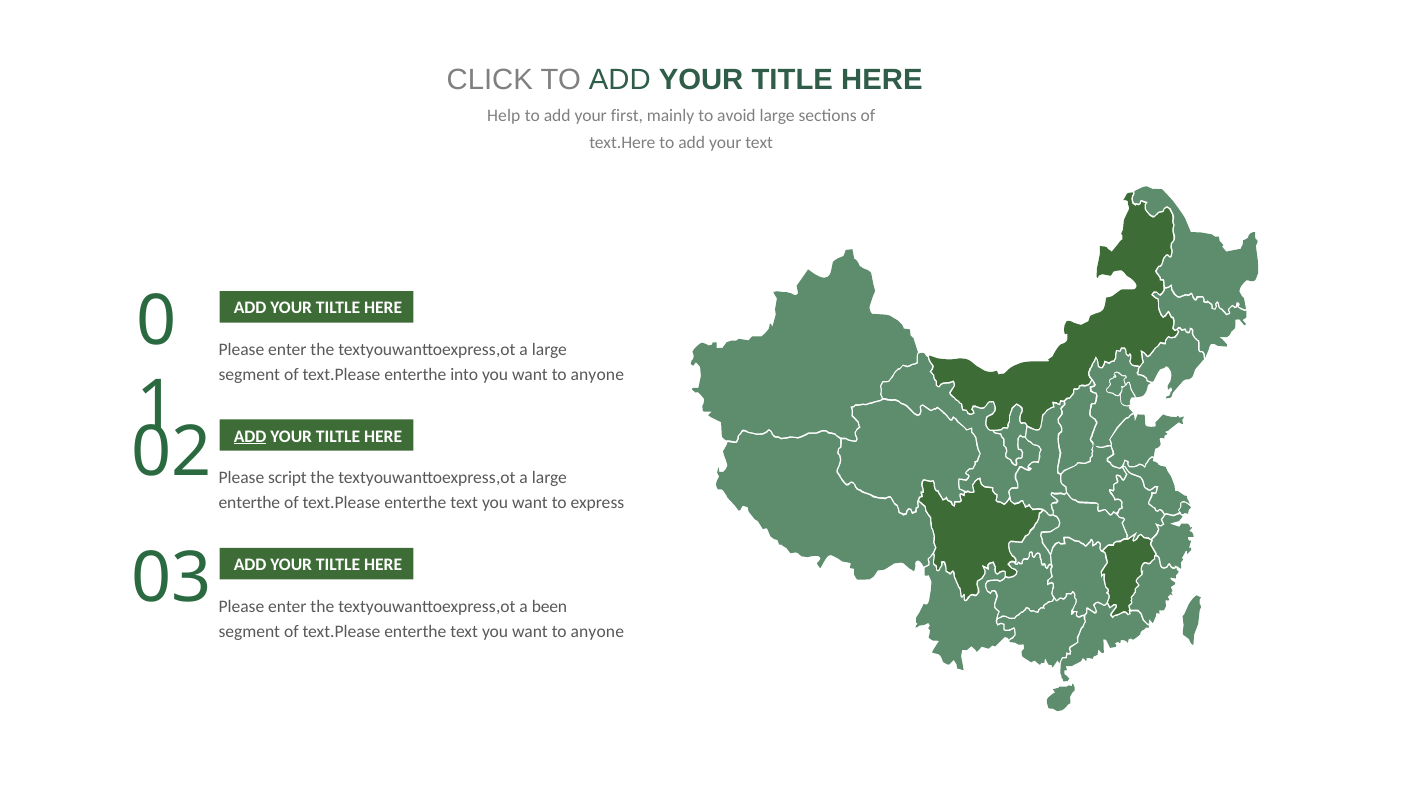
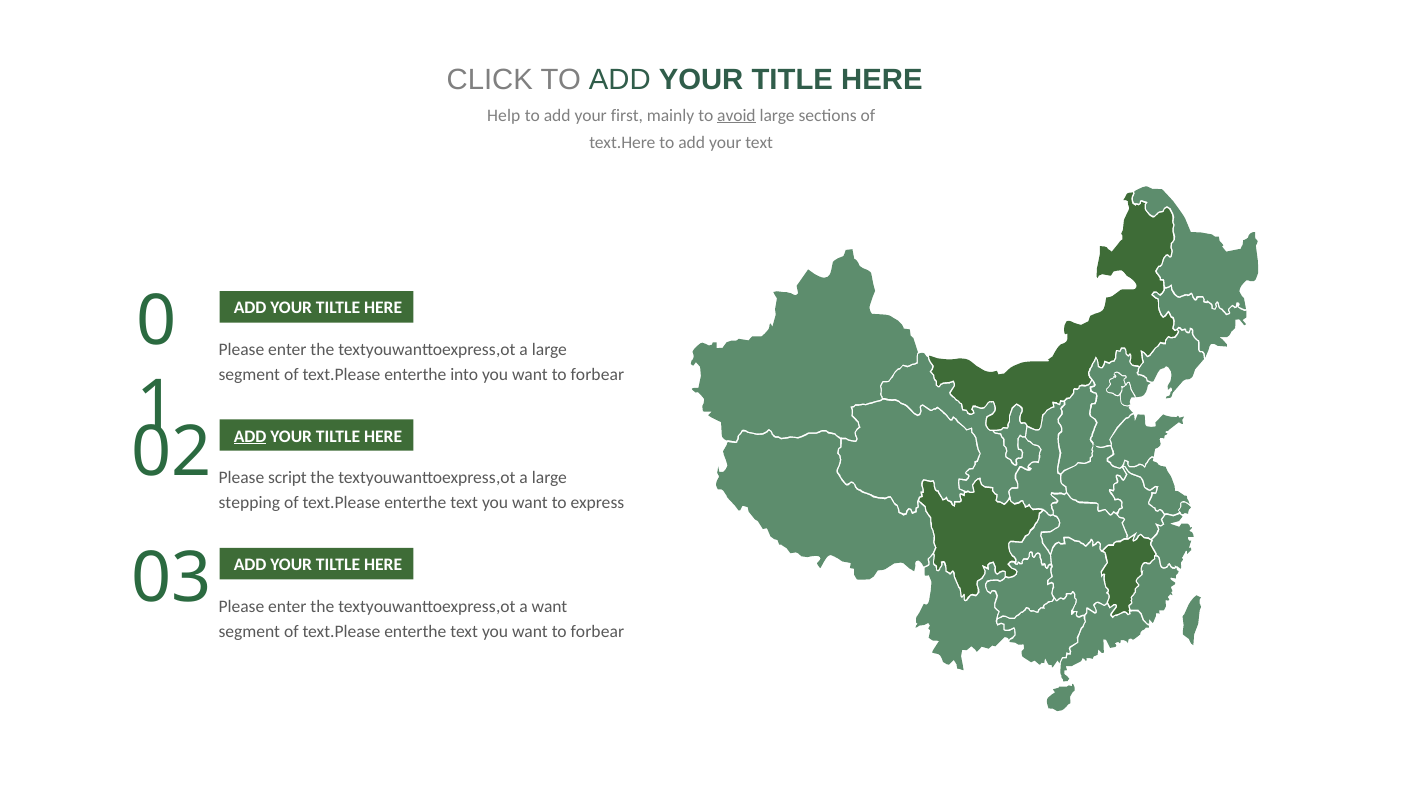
avoid underline: none -> present
anyone at (597, 375): anyone -> forbear
enterthe at (249, 503): enterthe -> stepping
a been: been -> want
anyone at (597, 632): anyone -> forbear
